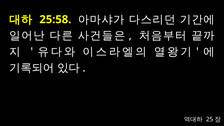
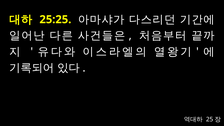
25:58: 25:58 -> 25:25
